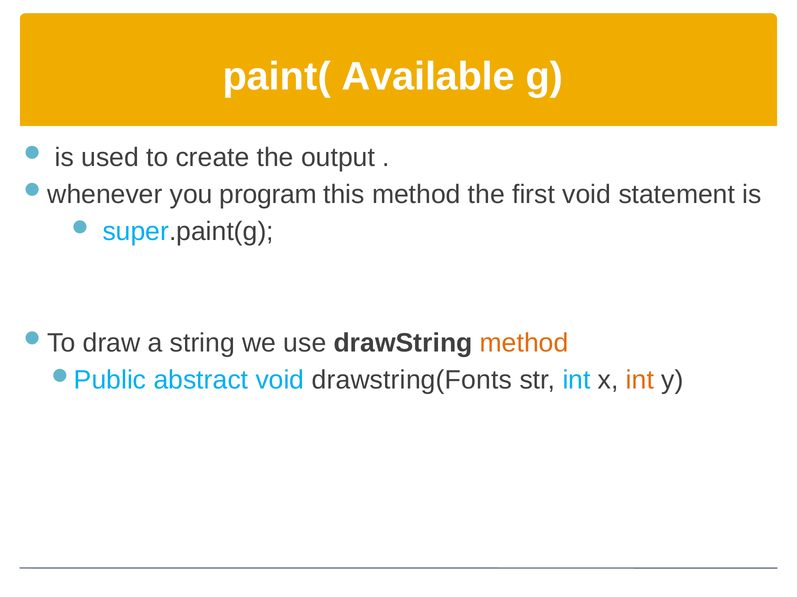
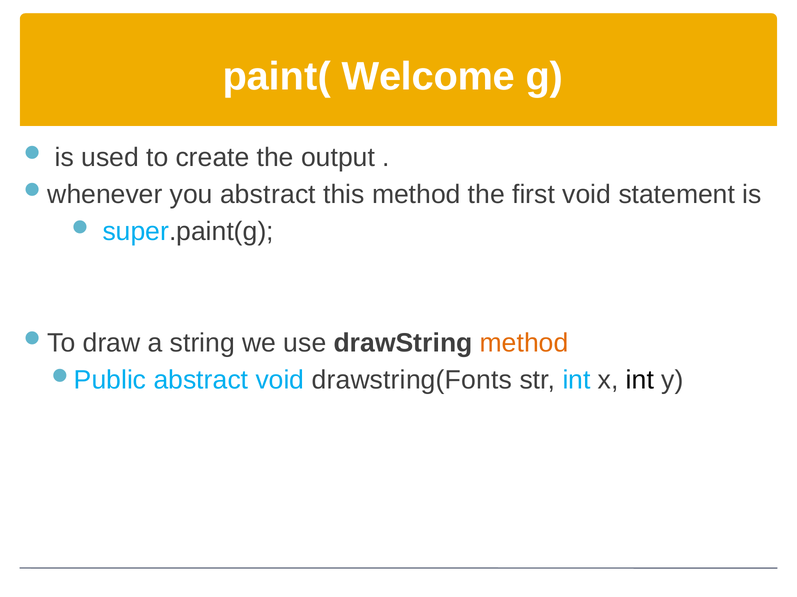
Available: Available -> Welcome
you program: program -> abstract
int at (640, 381) colour: orange -> black
